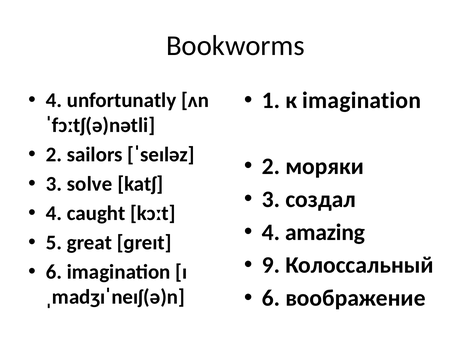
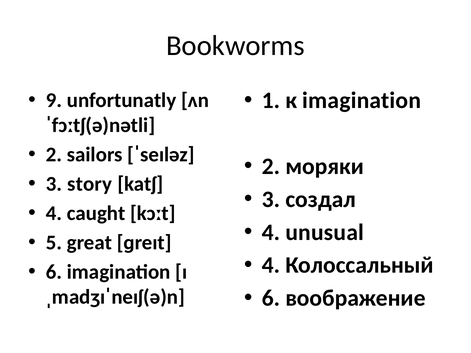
4 at (54, 100): 4 -> 9
solve: solve -> story
amazing: amazing -> unusual
9 at (271, 265): 9 -> 4
